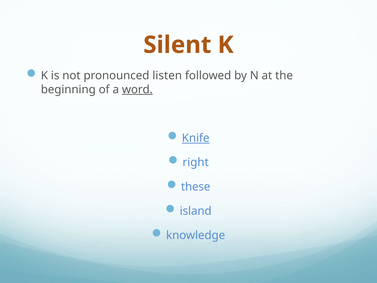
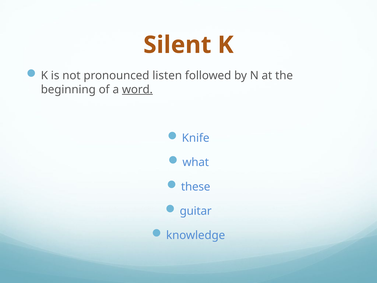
Knife underline: present -> none
right: right -> what
island: island -> guitar
